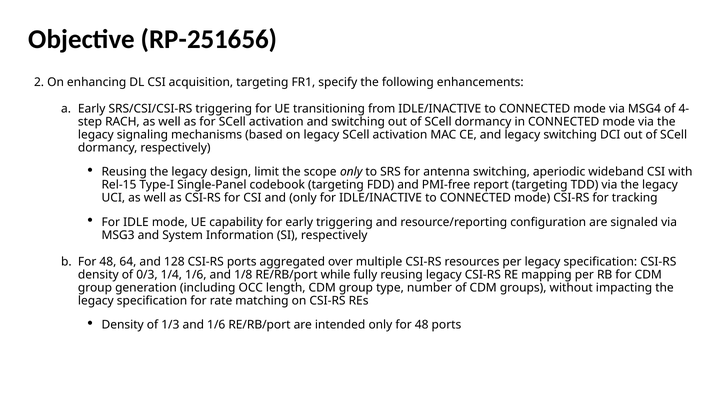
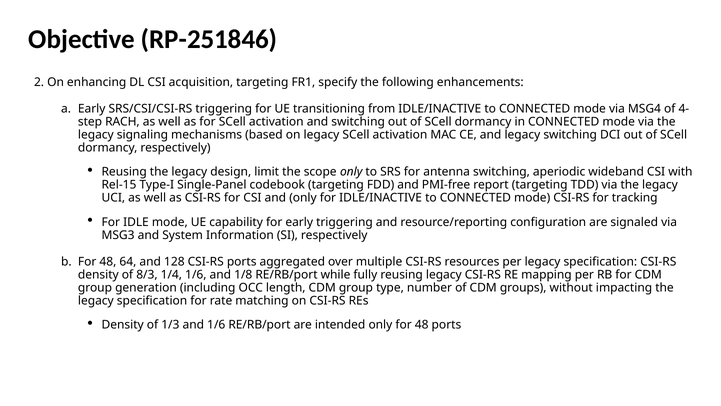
RP-251656: RP-251656 -> RP-251846
0/3: 0/3 -> 8/3
